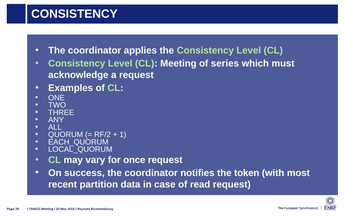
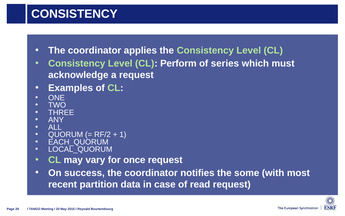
CL Meeting: Meeting -> Perform
token: token -> some
